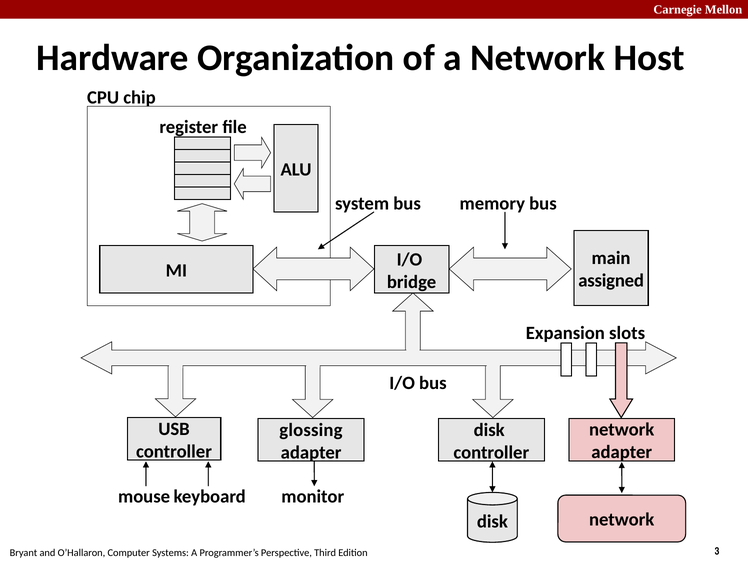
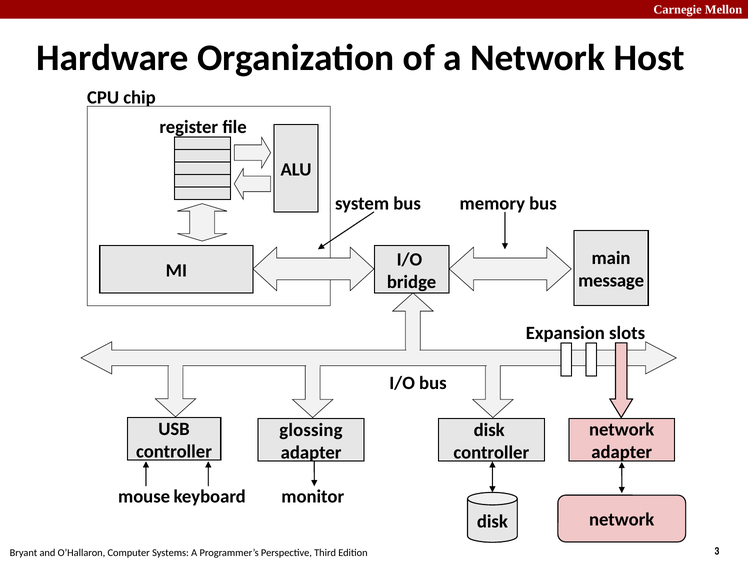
assigned: assigned -> message
